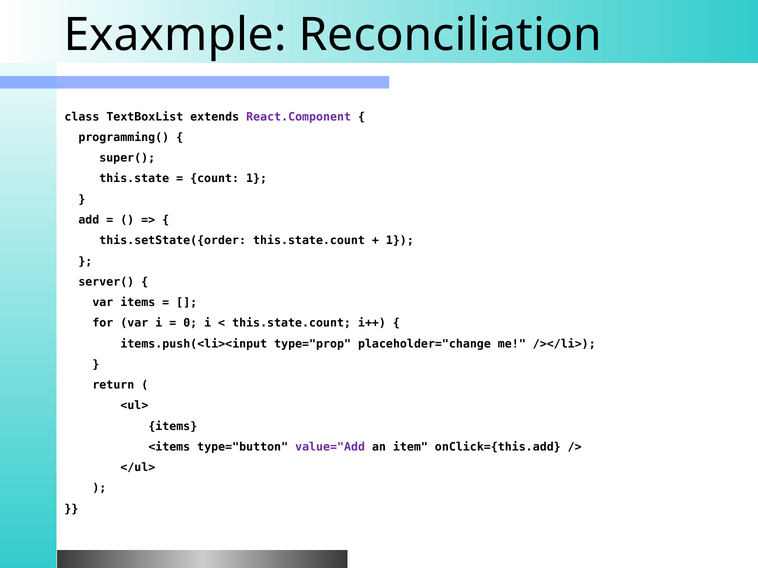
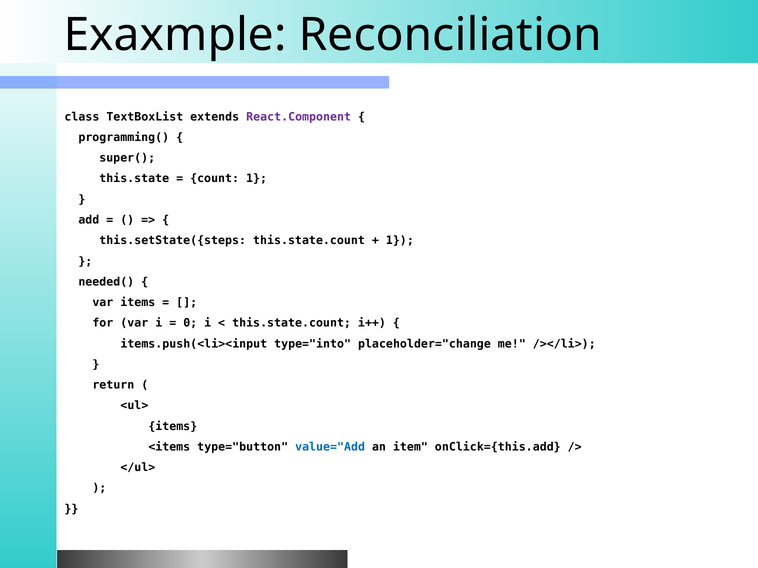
this.setState({order: this.setState({order -> this.setState({steps
server(: server( -> needed(
type="prop: type="prop -> type="into
value="Add colour: purple -> blue
